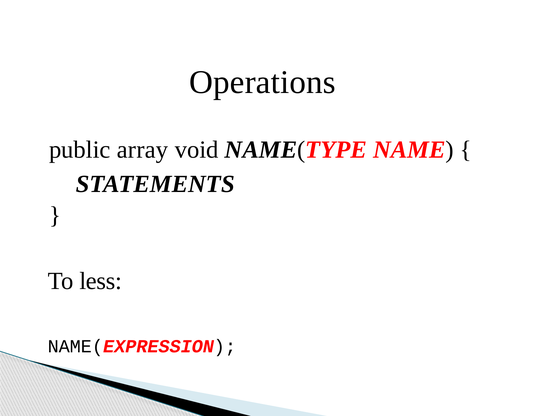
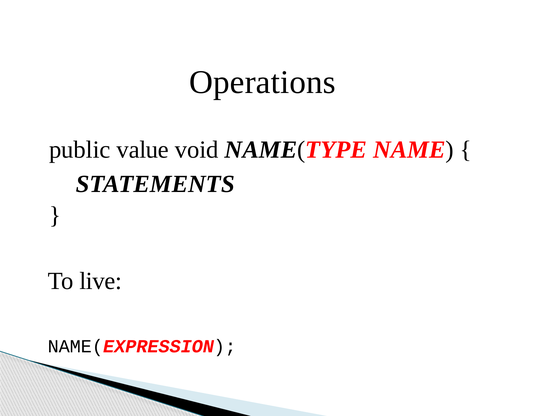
array: array -> value
less: less -> live
